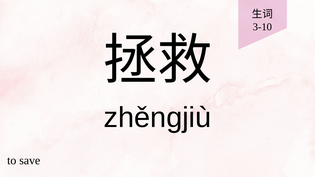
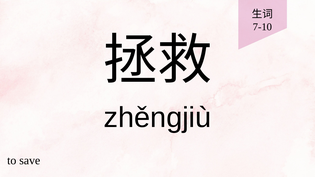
3-10: 3-10 -> 7-10
